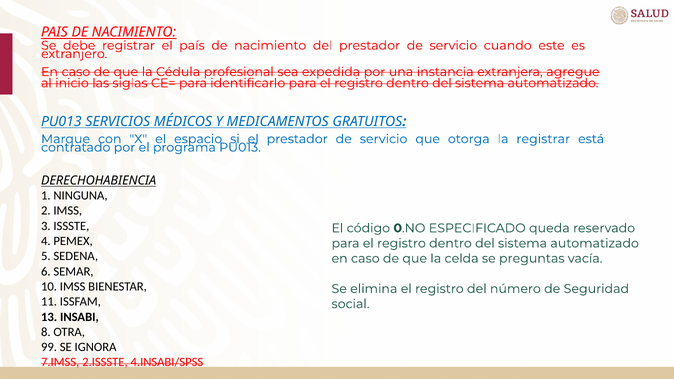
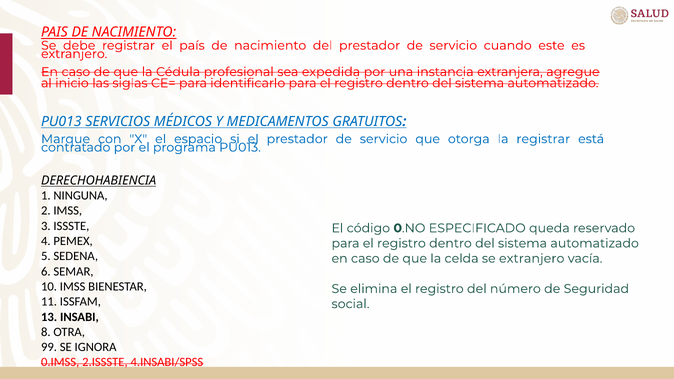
se preguntas: preguntas -> extranjero
7.IMSS: 7.IMSS -> 0.IMSS
